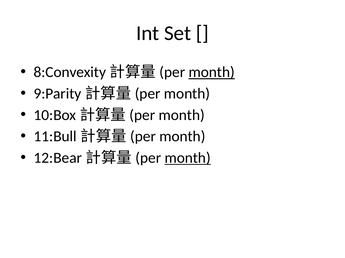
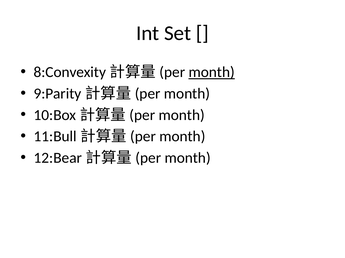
month at (188, 158) underline: present -> none
